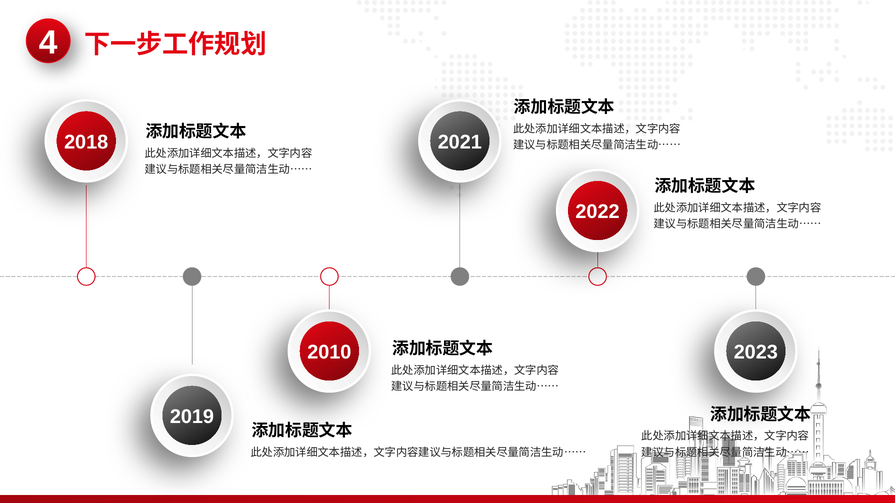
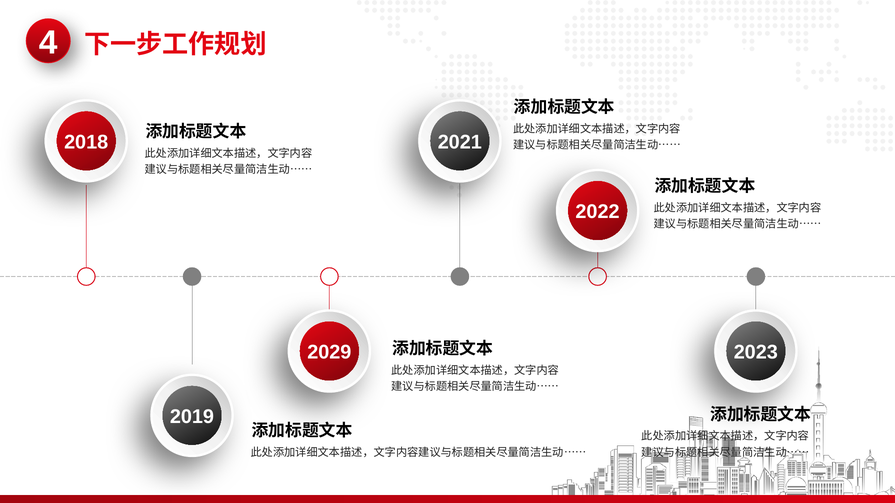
2010: 2010 -> 2029
